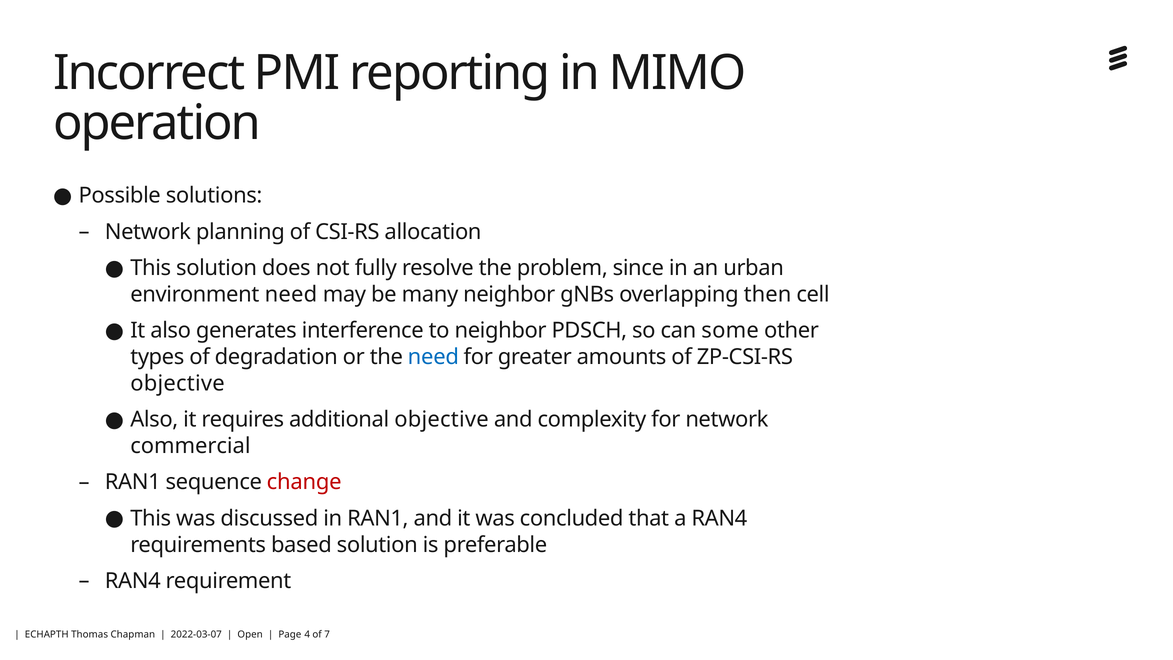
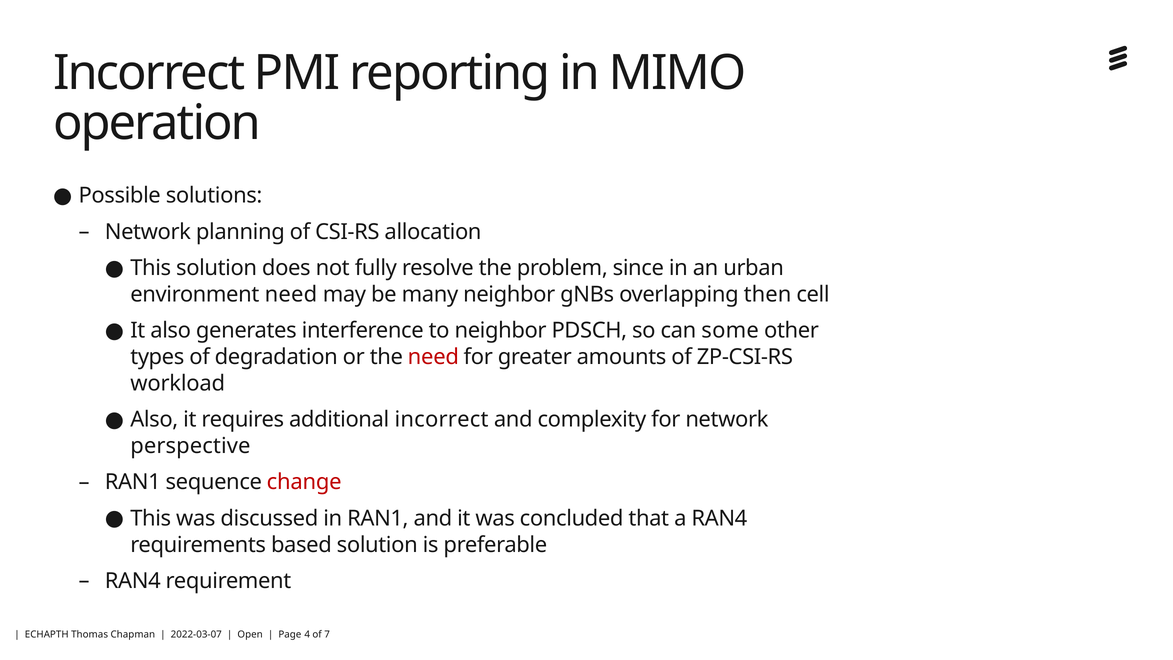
need at (433, 357) colour: blue -> red
objective at (178, 383): objective -> workload
additional objective: objective -> incorrect
commercial: commercial -> perspective
